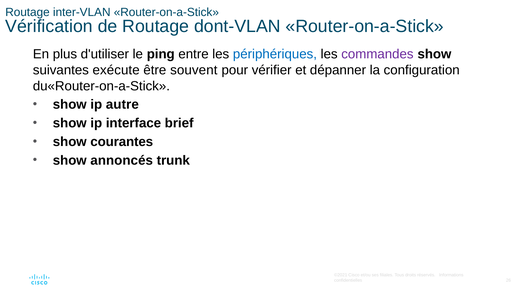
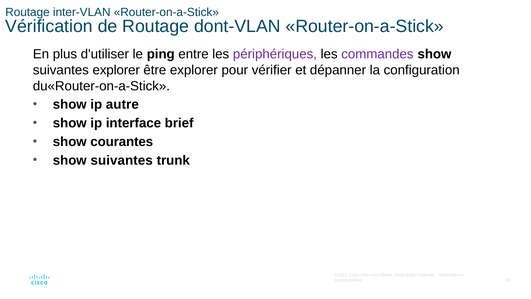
périphériques colour: blue -> purple
suivantes exécute: exécute -> explorer
être souvent: souvent -> explorer
annoncés at (122, 160): annoncés -> suivantes
